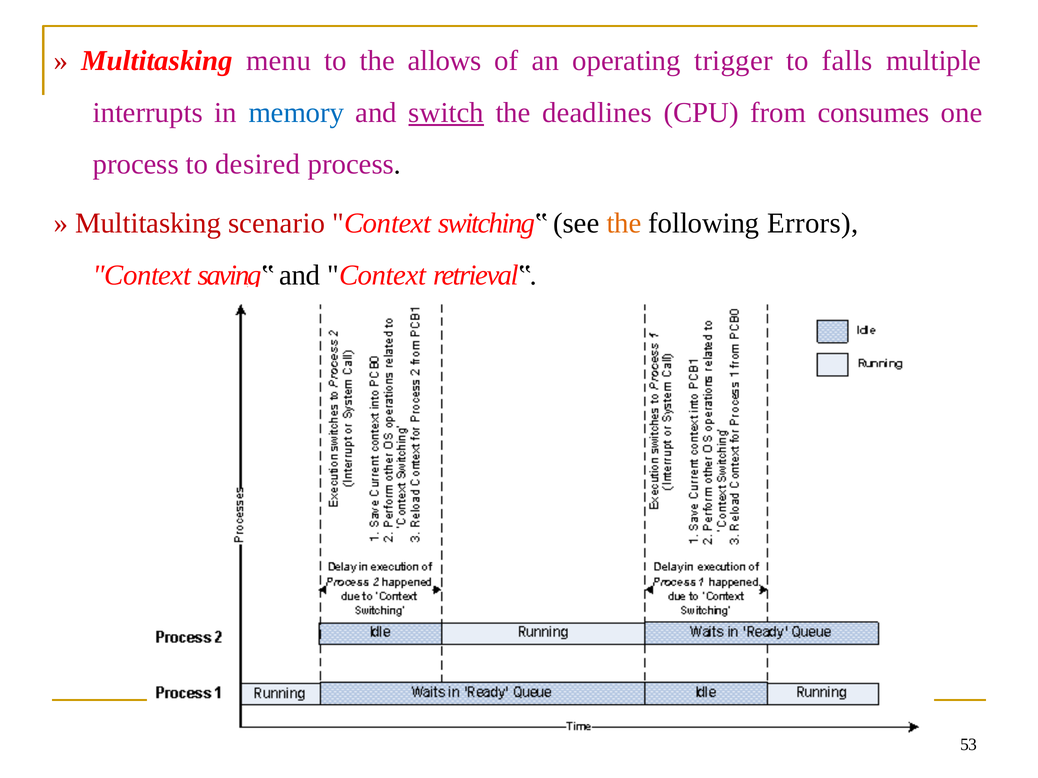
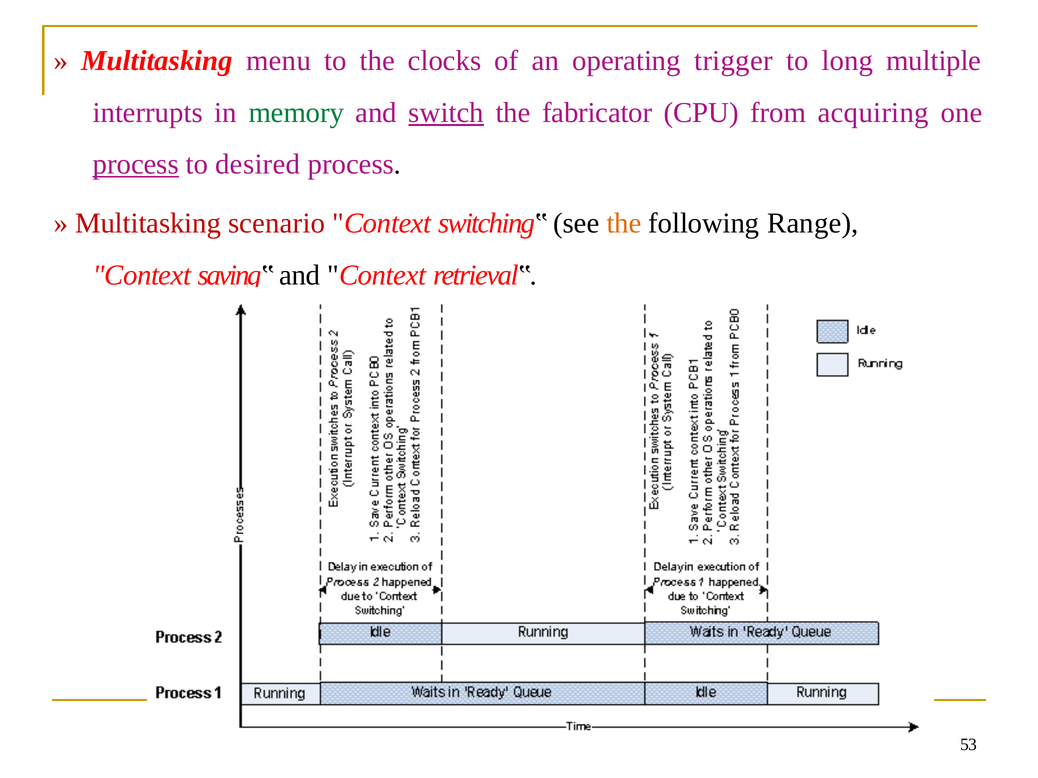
allows: allows -> clocks
falls: falls -> long
memory colour: blue -> green
deadlines: deadlines -> fabricator
consumes: consumes -> acquiring
process at (136, 164) underline: none -> present
Errors: Errors -> Range
